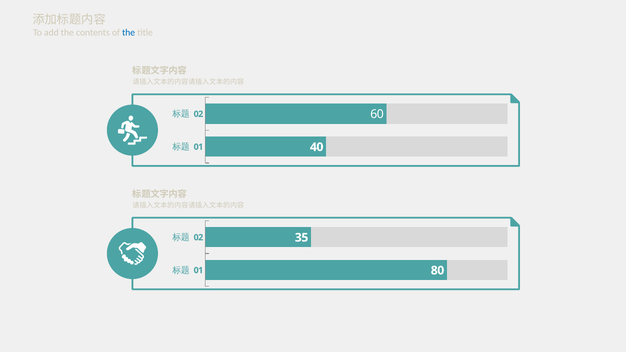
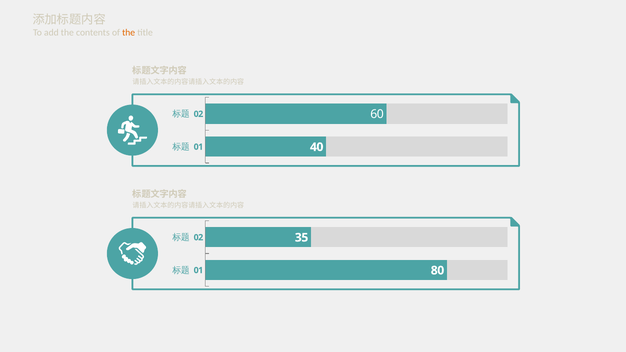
the at (129, 33) colour: blue -> orange
